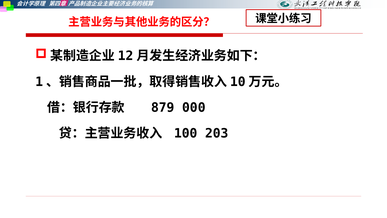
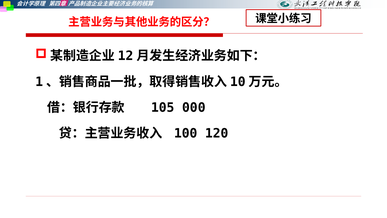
879: 879 -> 105
203: 203 -> 120
